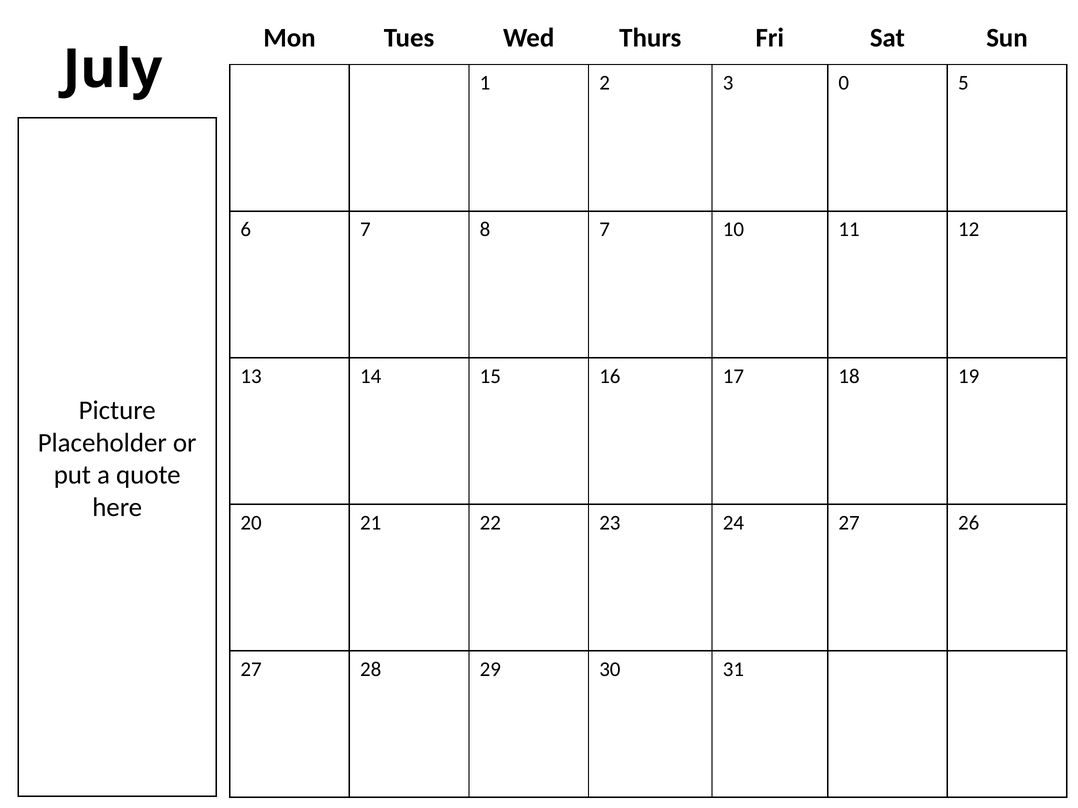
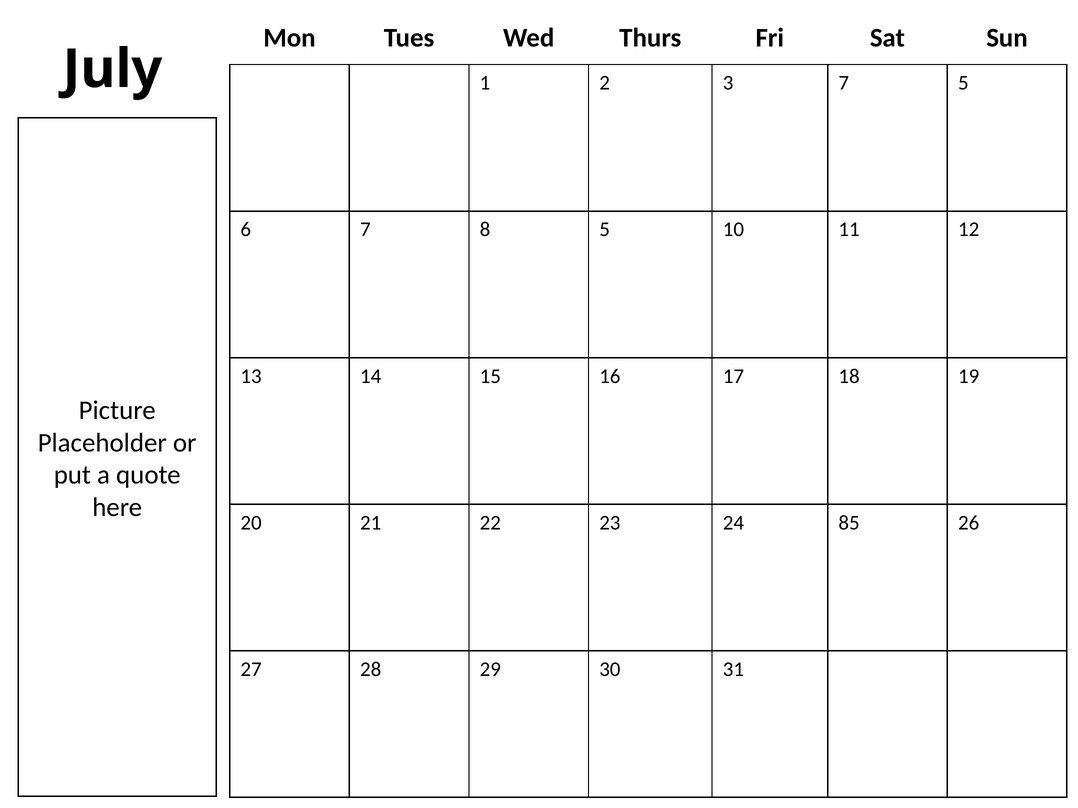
3 0: 0 -> 7
8 7: 7 -> 5
24 27: 27 -> 85
